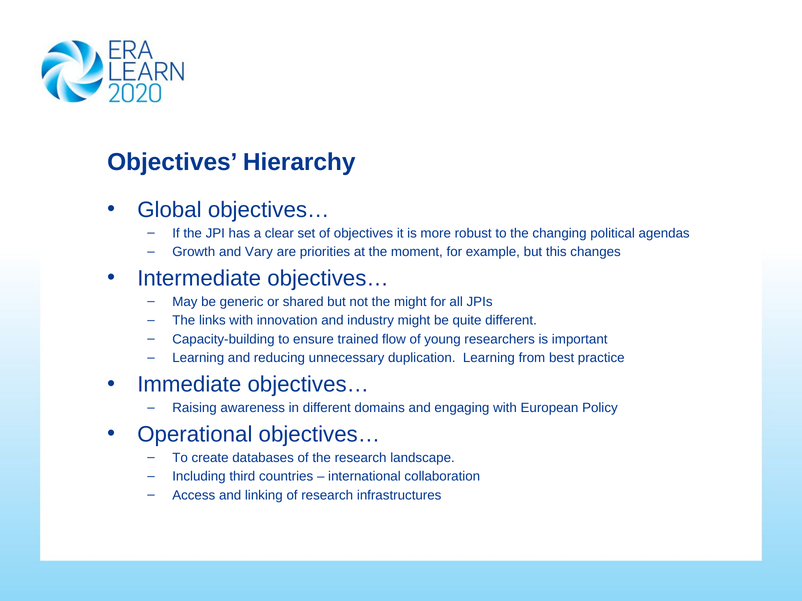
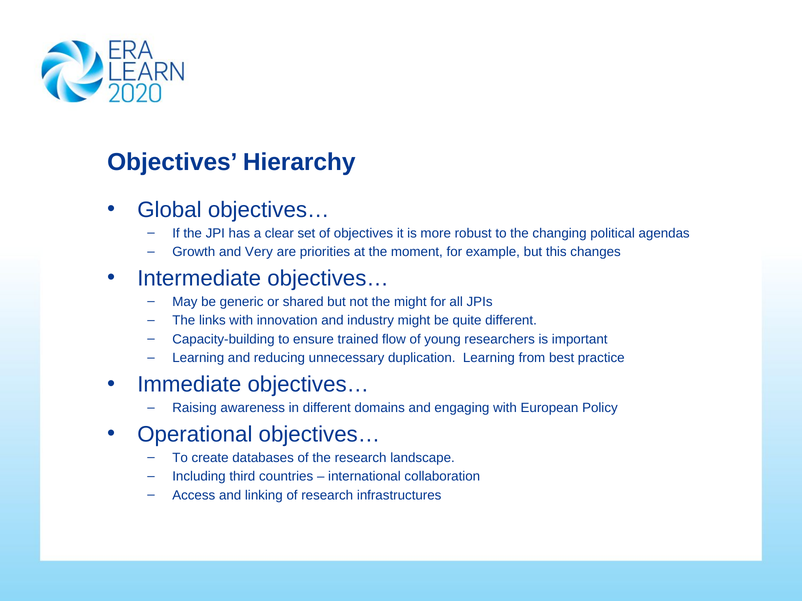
Vary: Vary -> Very
